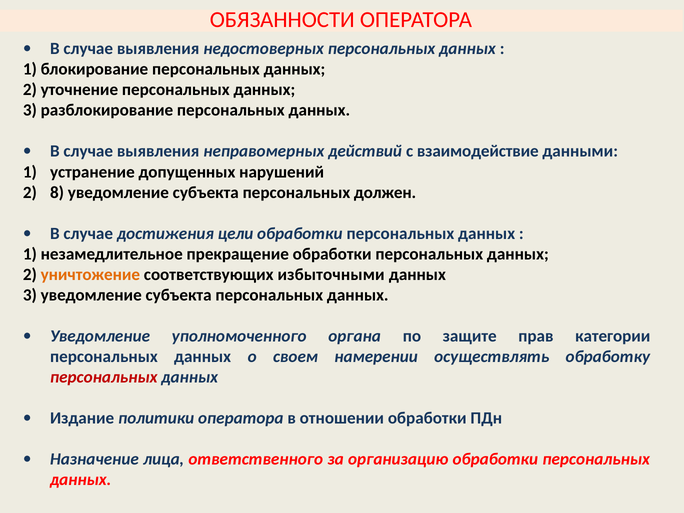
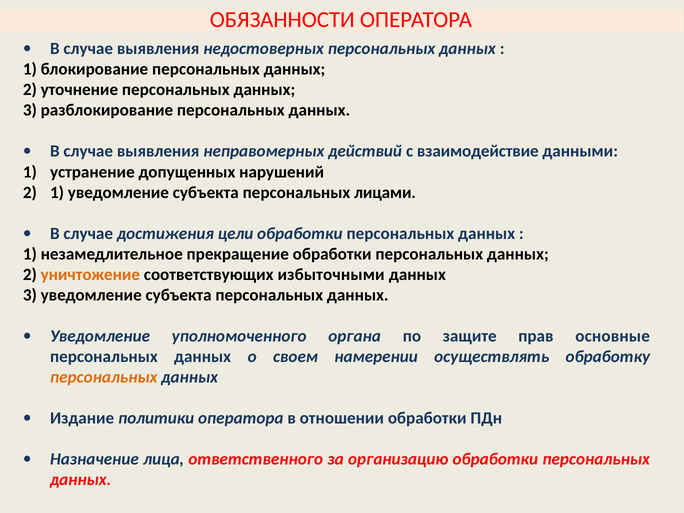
2 8: 8 -> 1
должен: должен -> лицами
категории: категории -> основные
персональных at (104, 377) colour: red -> orange
